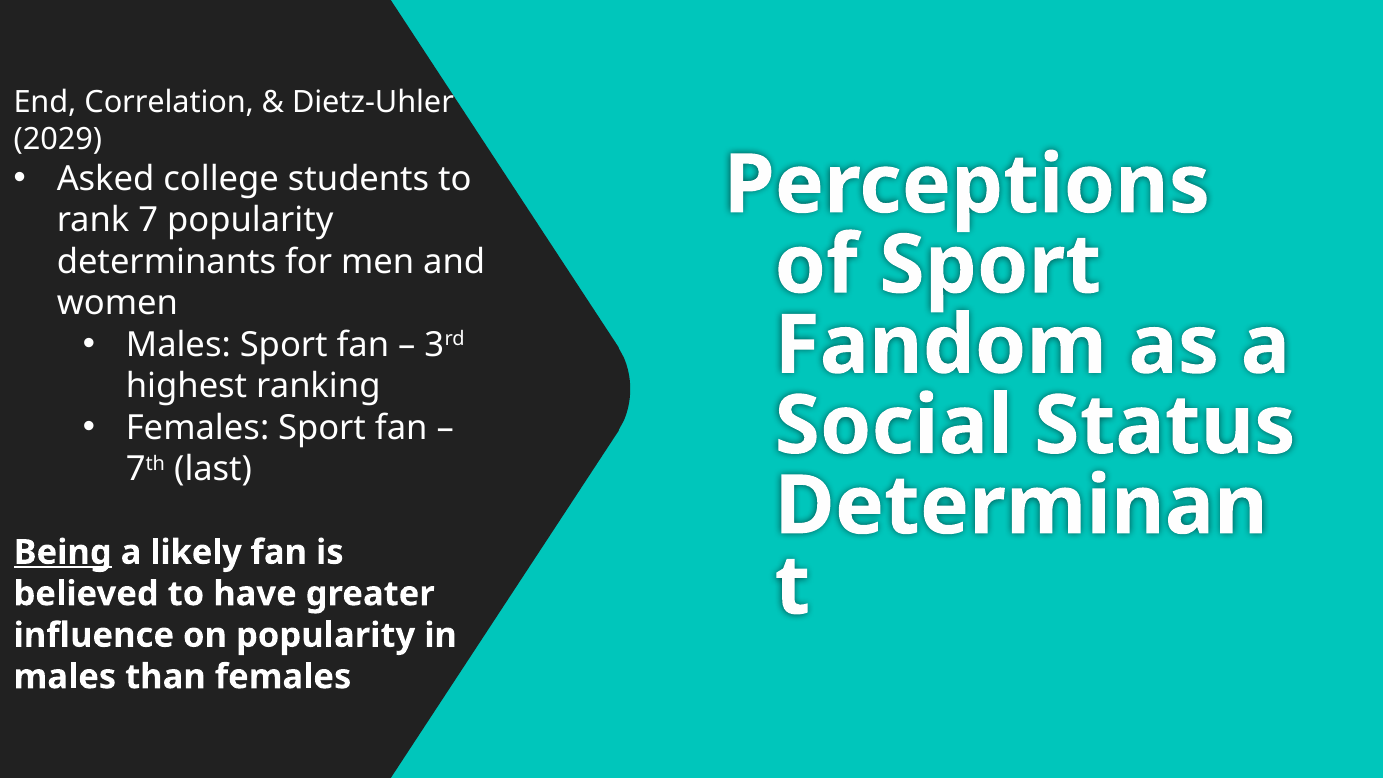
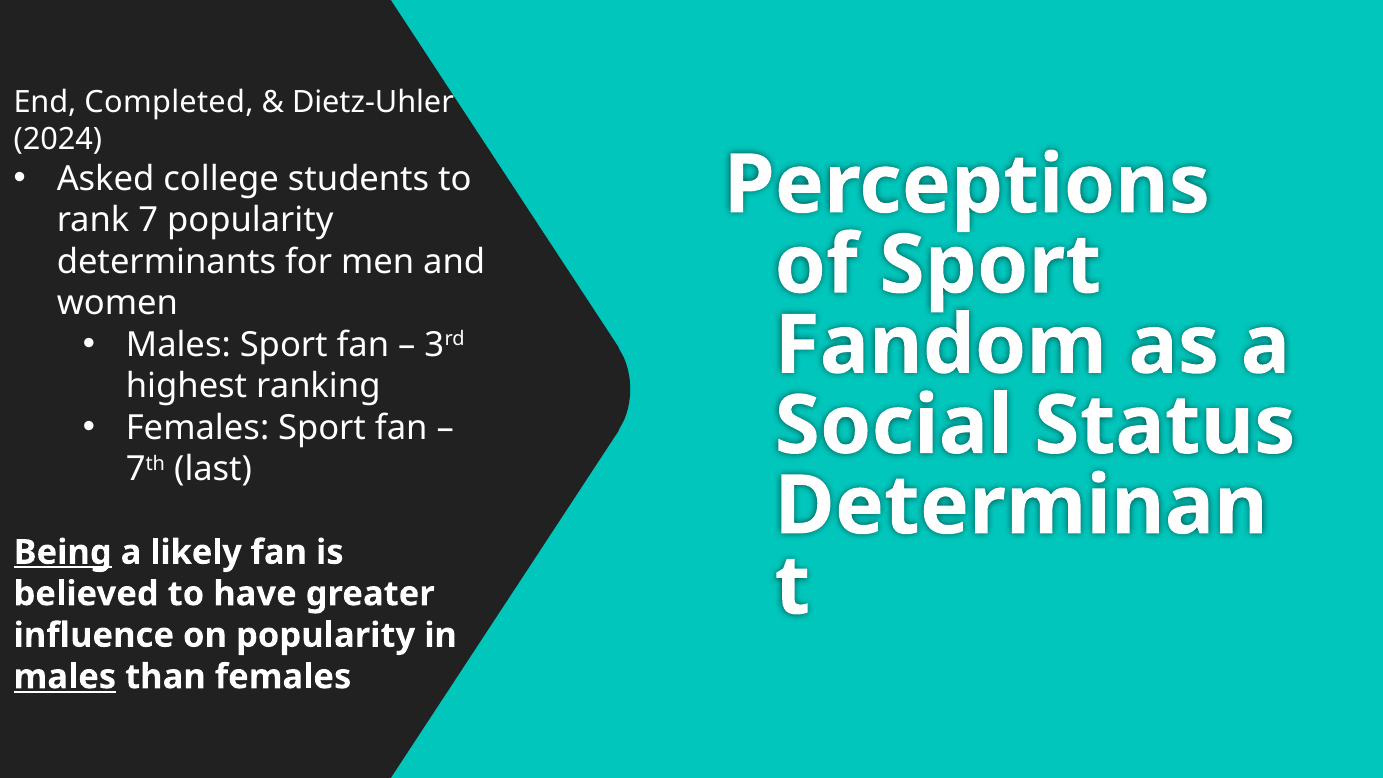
Correlation: Correlation -> Completed
2029: 2029 -> 2024
males at (65, 677) underline: none -> present
